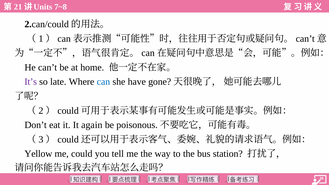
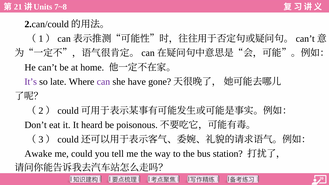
can colour: blue -> purple
again: again -> heard
Yellow: Yellow -> Awake
